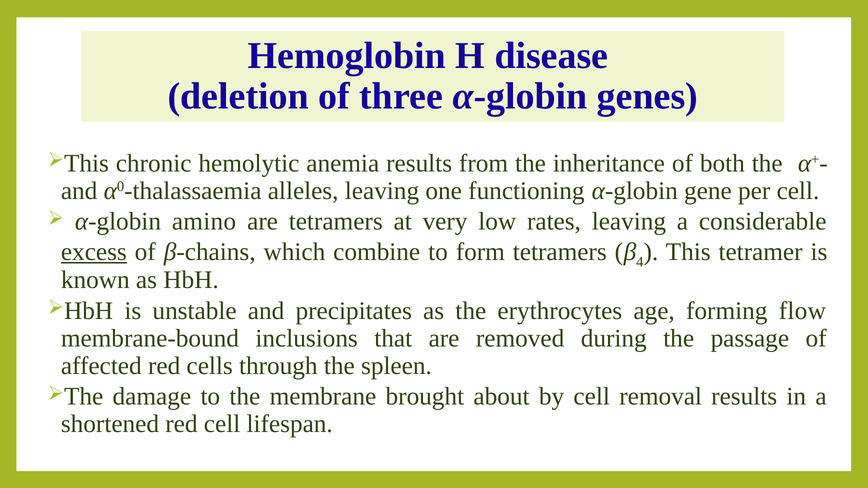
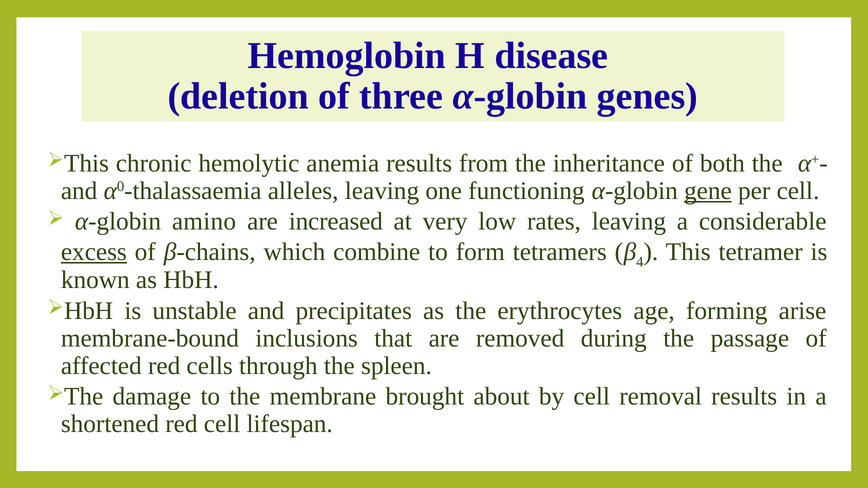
gene underline: none -> present
are tetramers: tetramers -> increased
flow: flow -> arise
